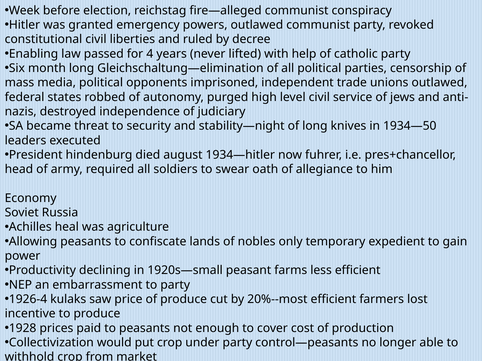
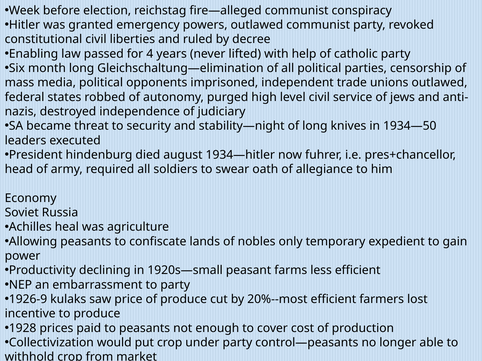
1926-4: 1926-4 -> 1926-9
